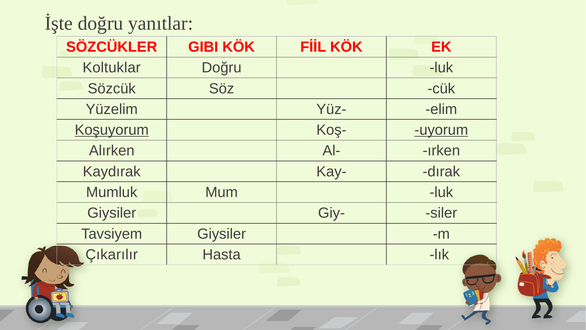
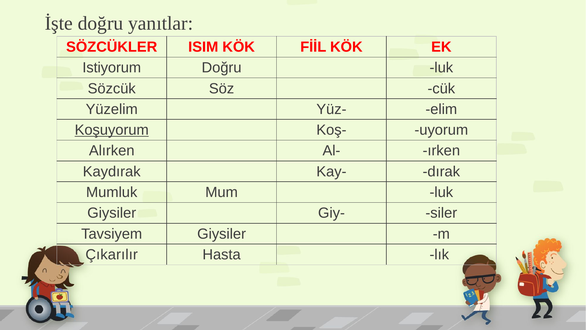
GIBI: GIBI -> ISIM
Koltuklar: Koltuklar -> Istiyorum
uyorum underline: present -> none
